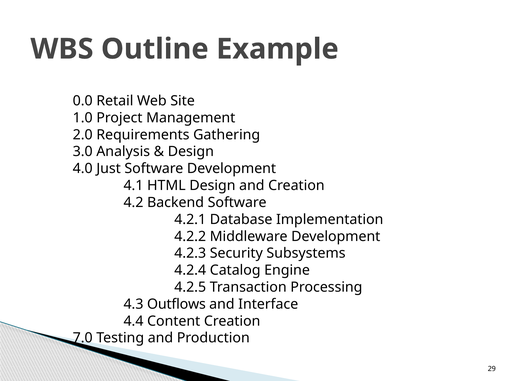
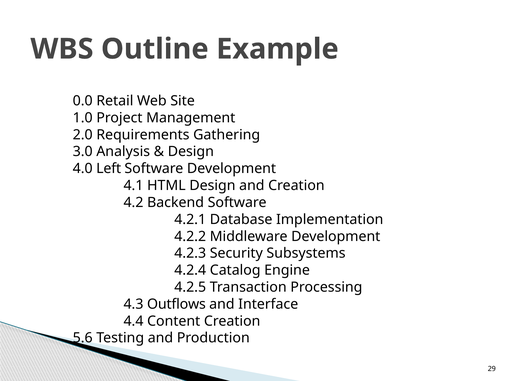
Just: Just -> Left
7.0: 7.0 -> 5.6
